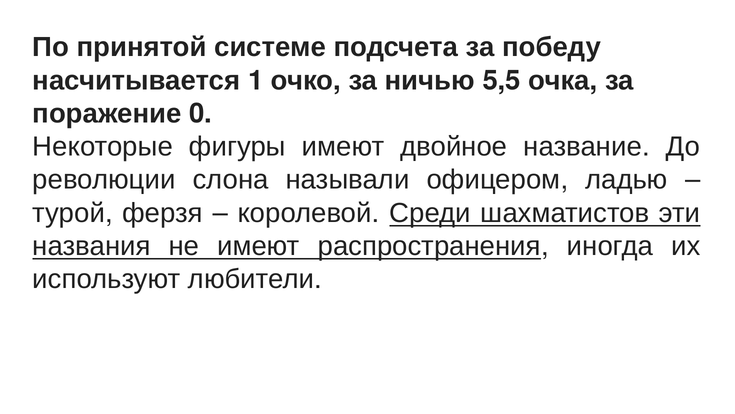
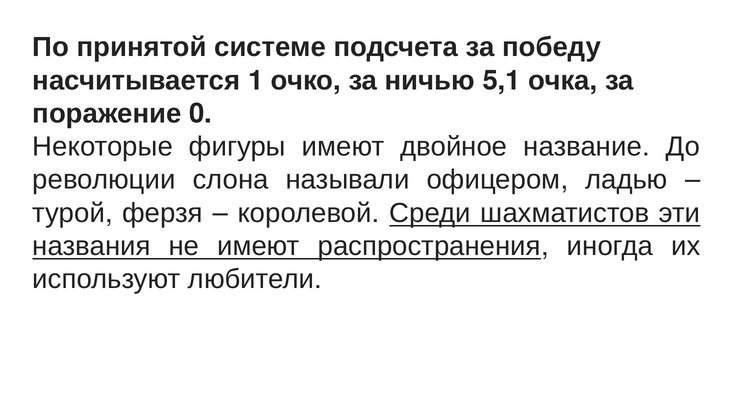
5,5: 5,5 -> 5,1
